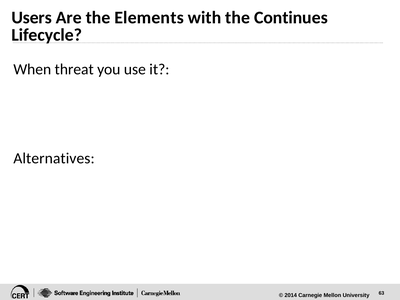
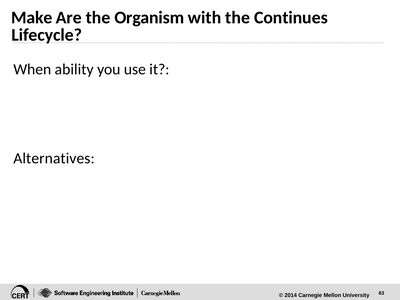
Users: Users -> Make
Elements: Elements -> Organism
threat: threat -> ability
